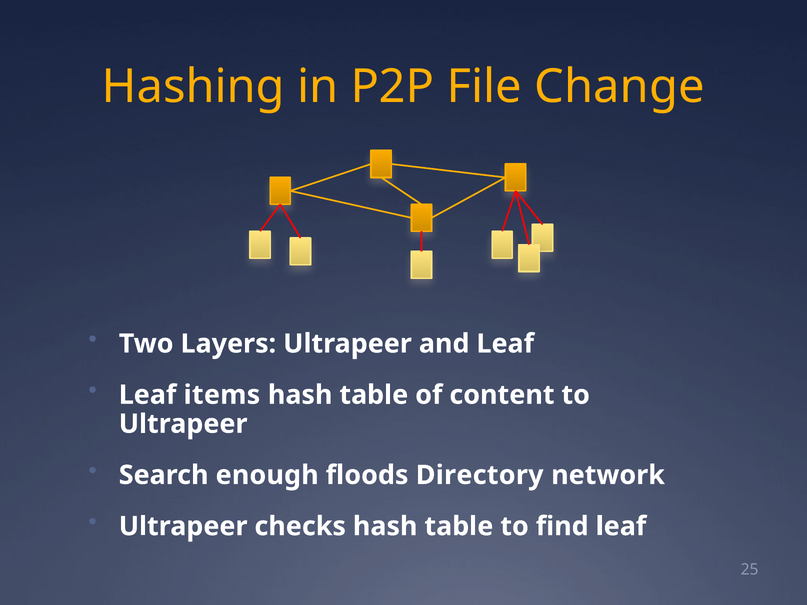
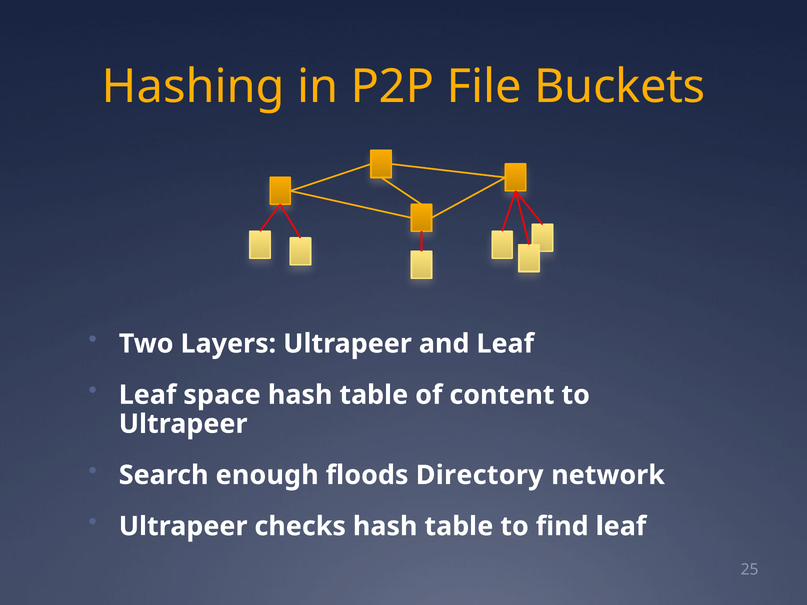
Change: Change -> Buckets
items: items -> space
